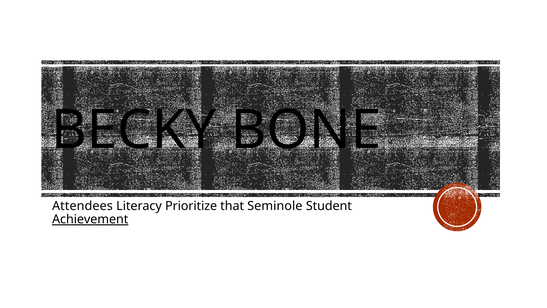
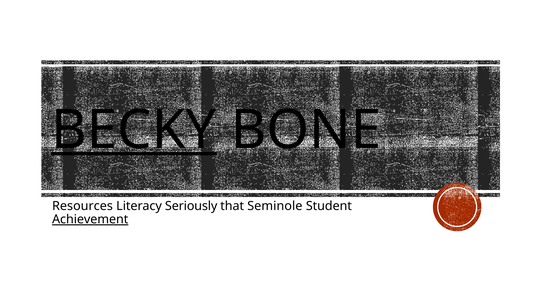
BECKY underline: none -> present
Attendees: Attendees -> Resources
Prioritize: Prioritize -> Seriously
